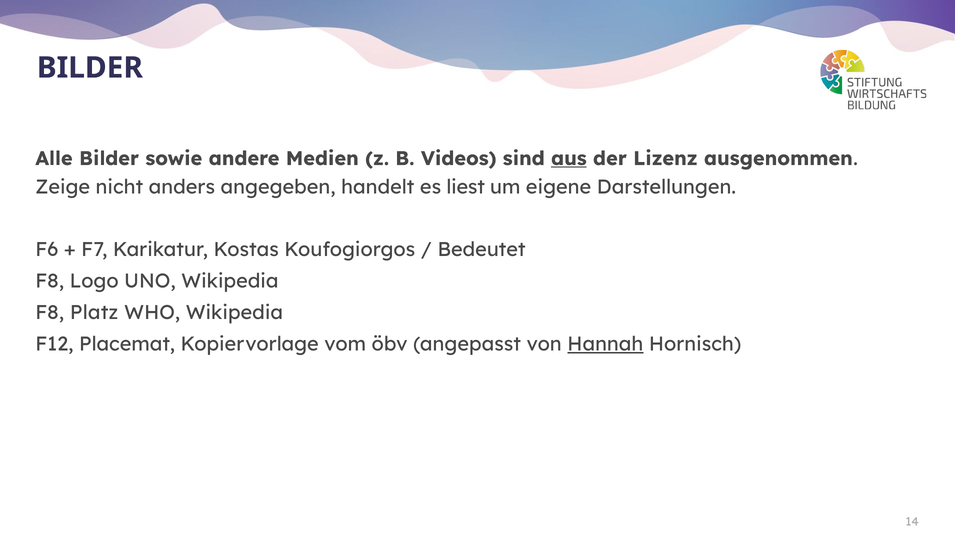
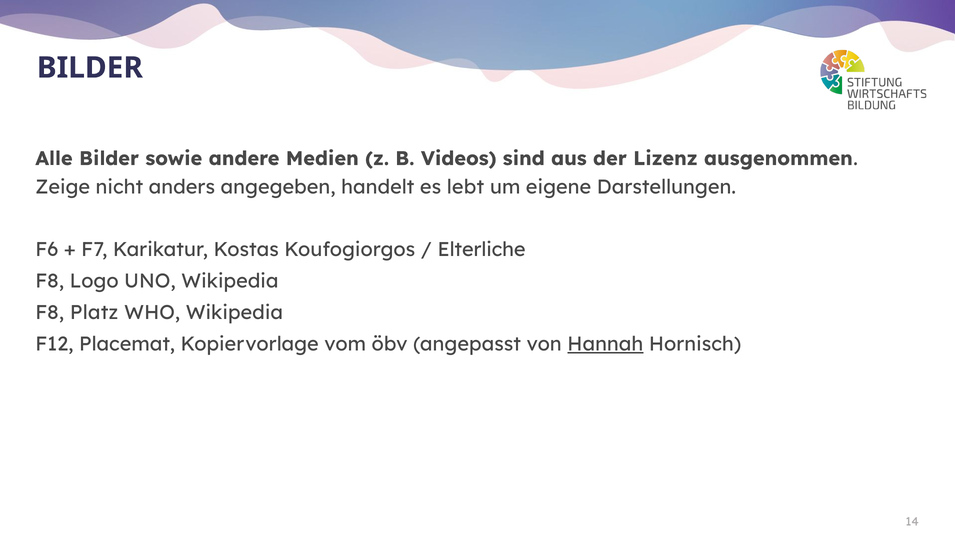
aus underline: present -> none
liest: liest -> lebt
Bedeutet: Bedeutet -> Elterliche
